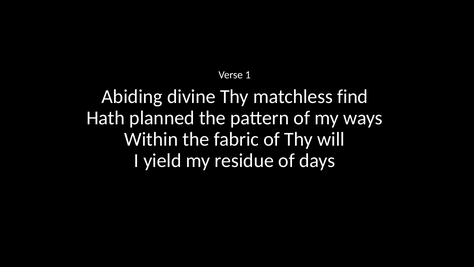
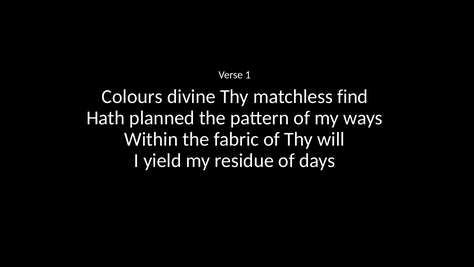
Abiding: Abiding -> Colours
